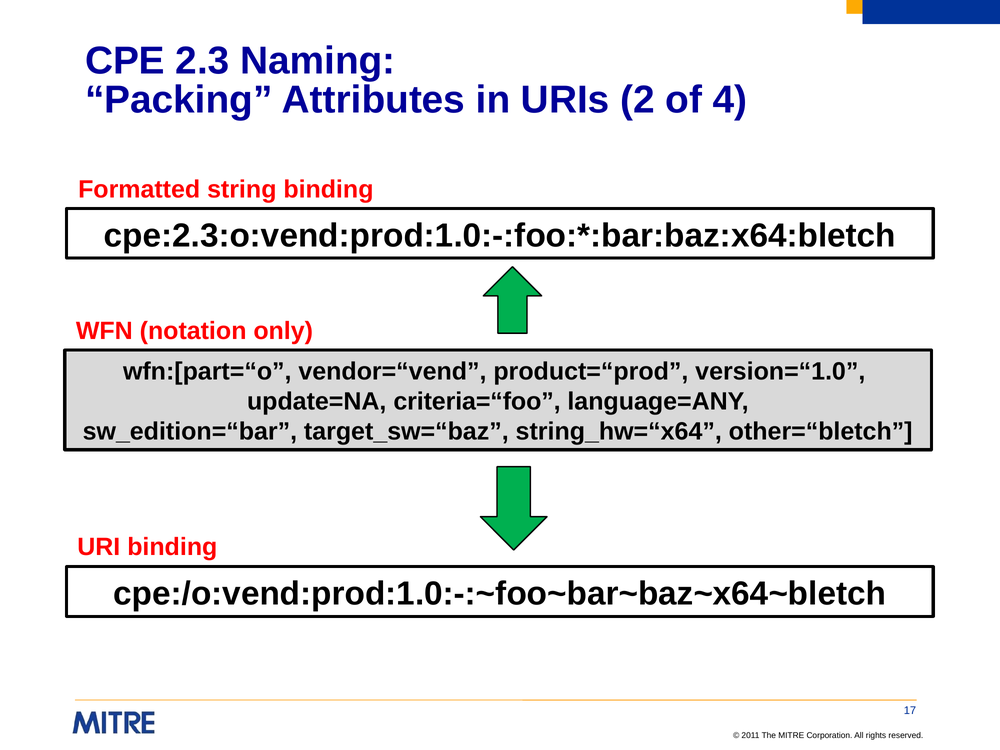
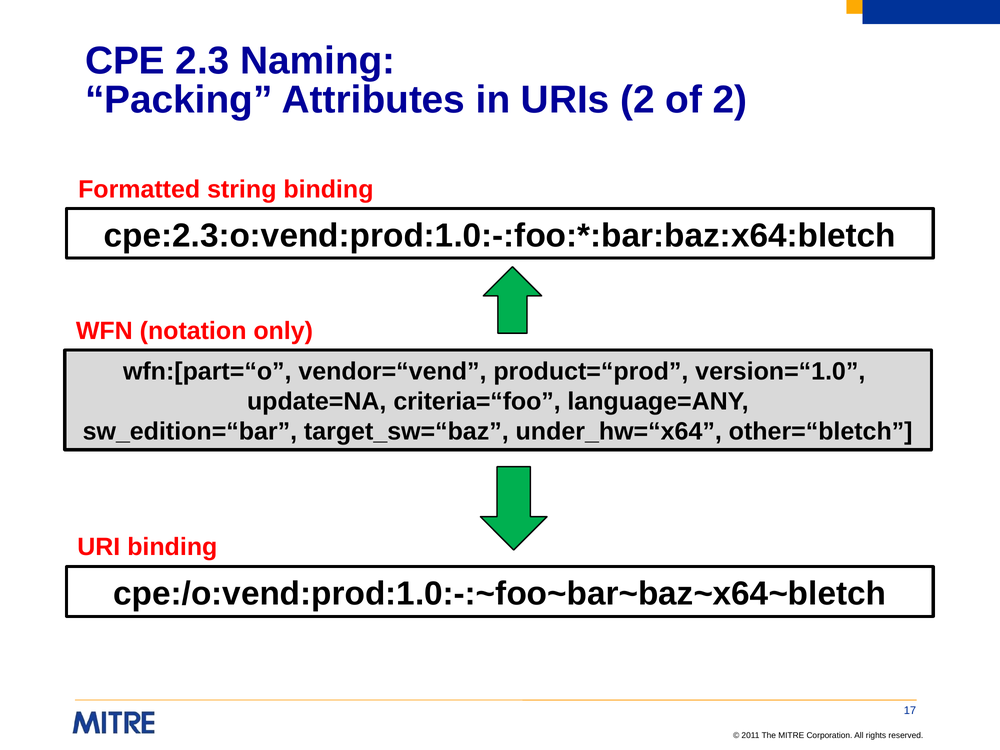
of 4: 4 -> 2
string_hw=“x64: string_hw=“x64 -> under_hw=“x64
